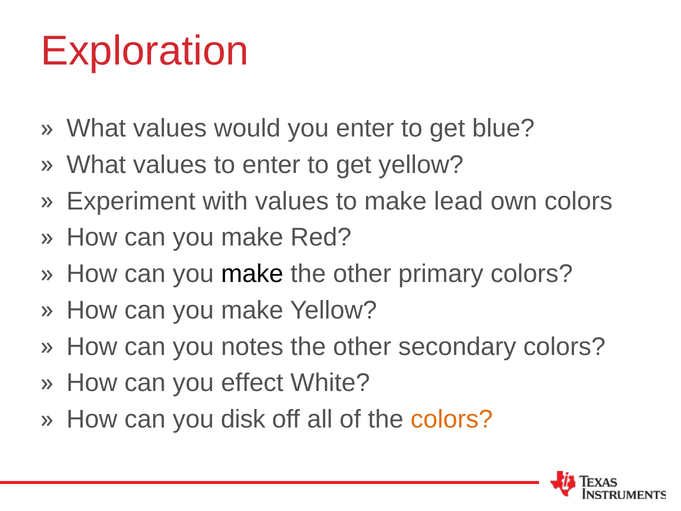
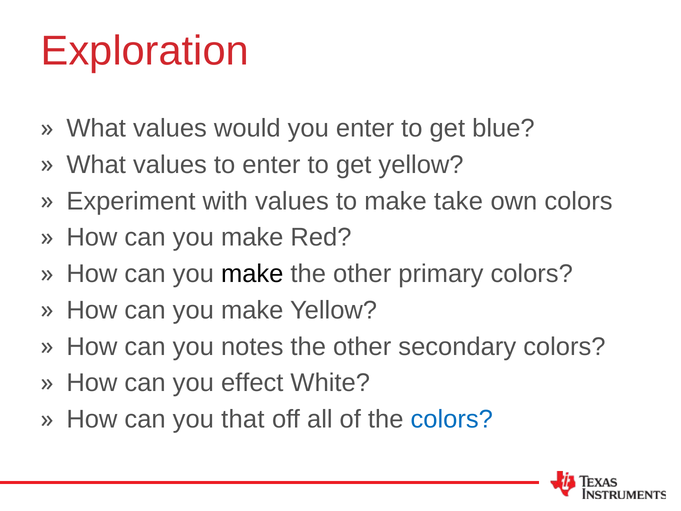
lead: lead -> take
disk: disk -> that
colors at (452, 419) colour: orange -> blue
